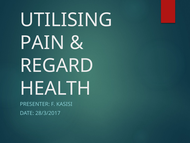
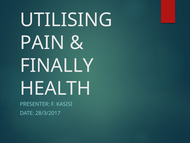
REGARD: REGARD -> FINALLY
